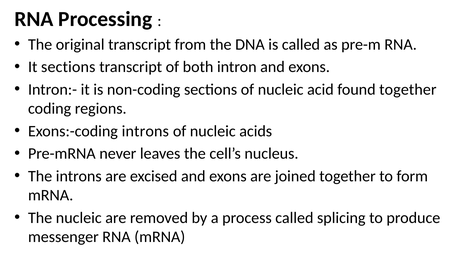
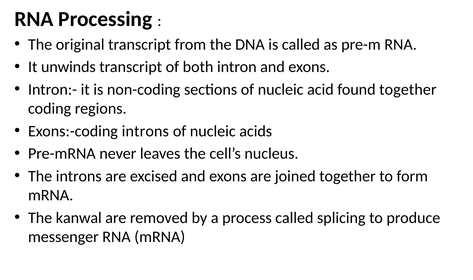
It sections: sections -> unwinds
The nucleic: nucleic -> kanwal
